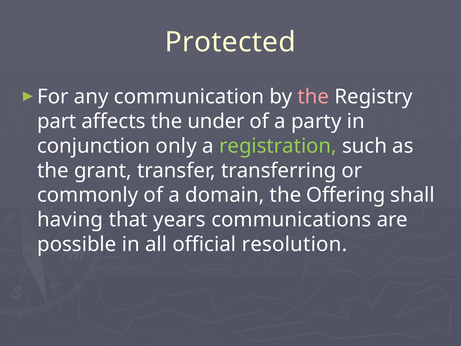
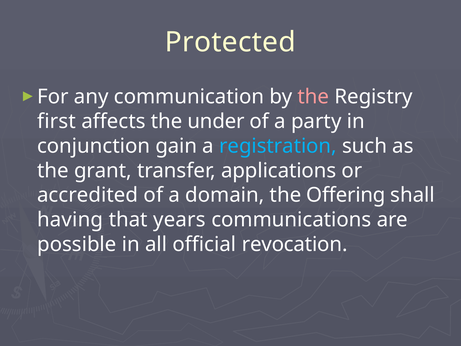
part: part -> first
only: only -> gain
registration colour: light green -> light blue
transferring: transferring -> applications
commonly: commonly -> accredited
resolution: resolution -> revocation
